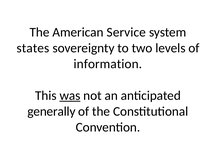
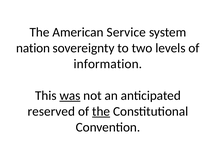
states: states -> nation
generally: generally -> reserved
the at (101, 111) underline: none -> present
